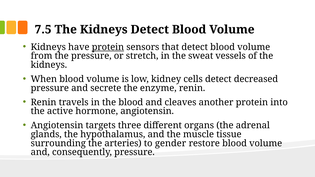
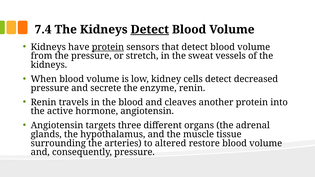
7.5: 7.5 -> 7.4
Detect at (150, 30) underline: none -> present
gender: gender -> altered
